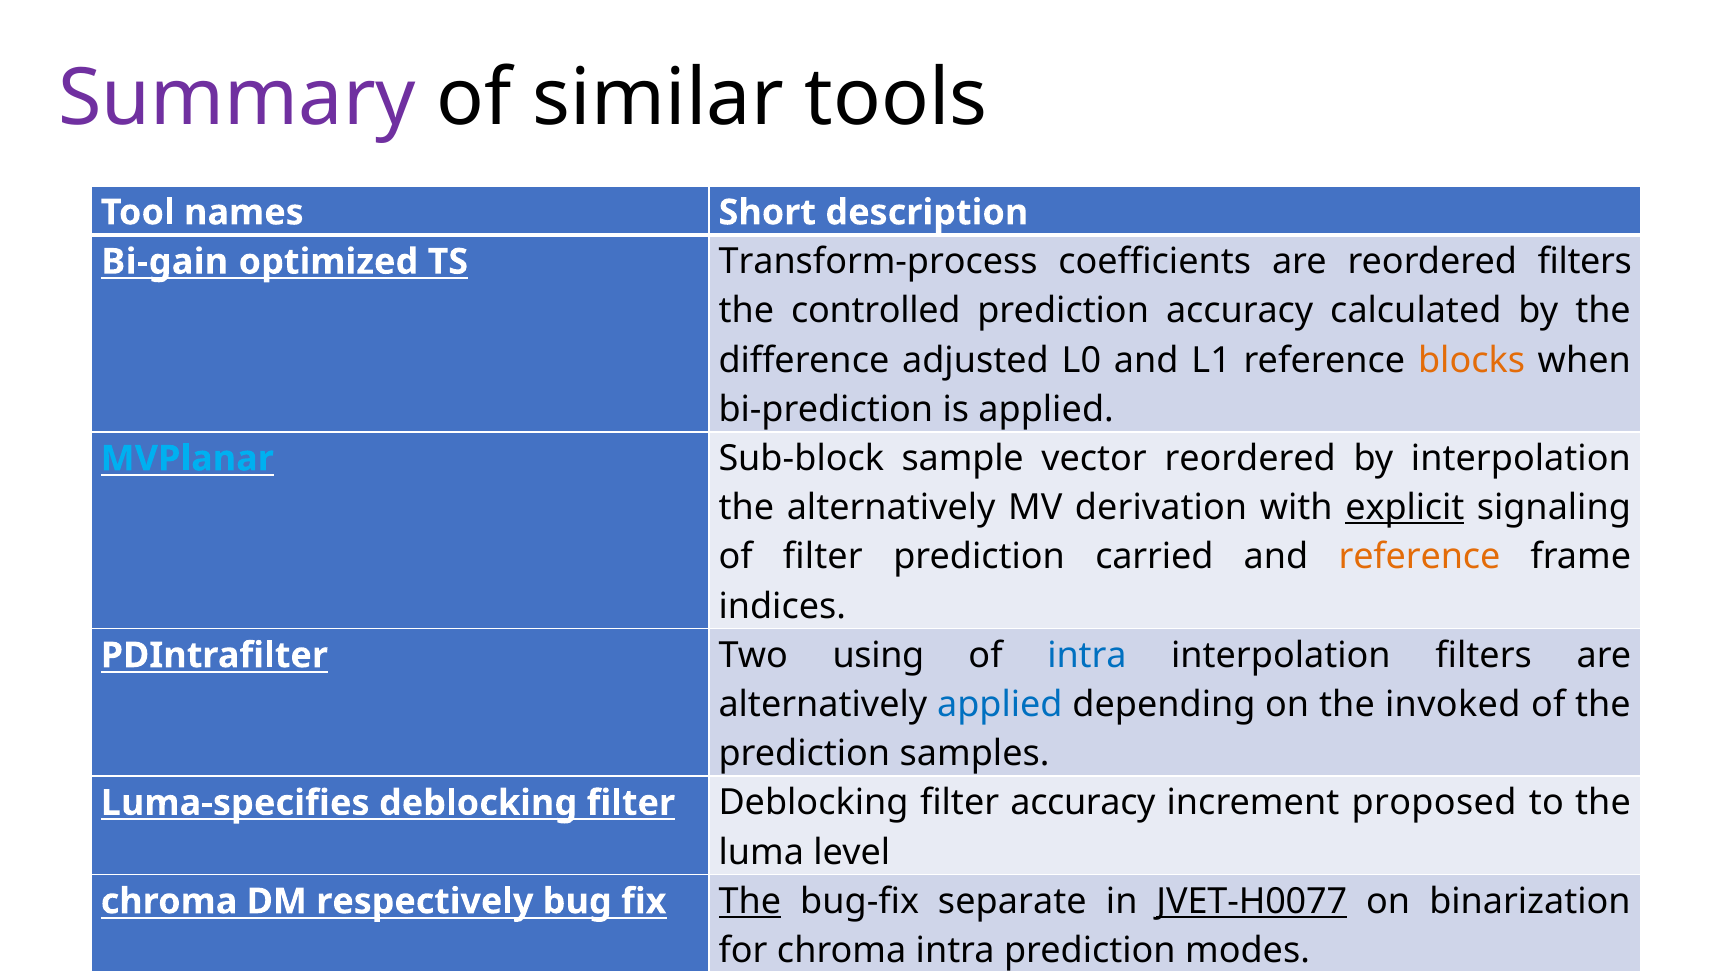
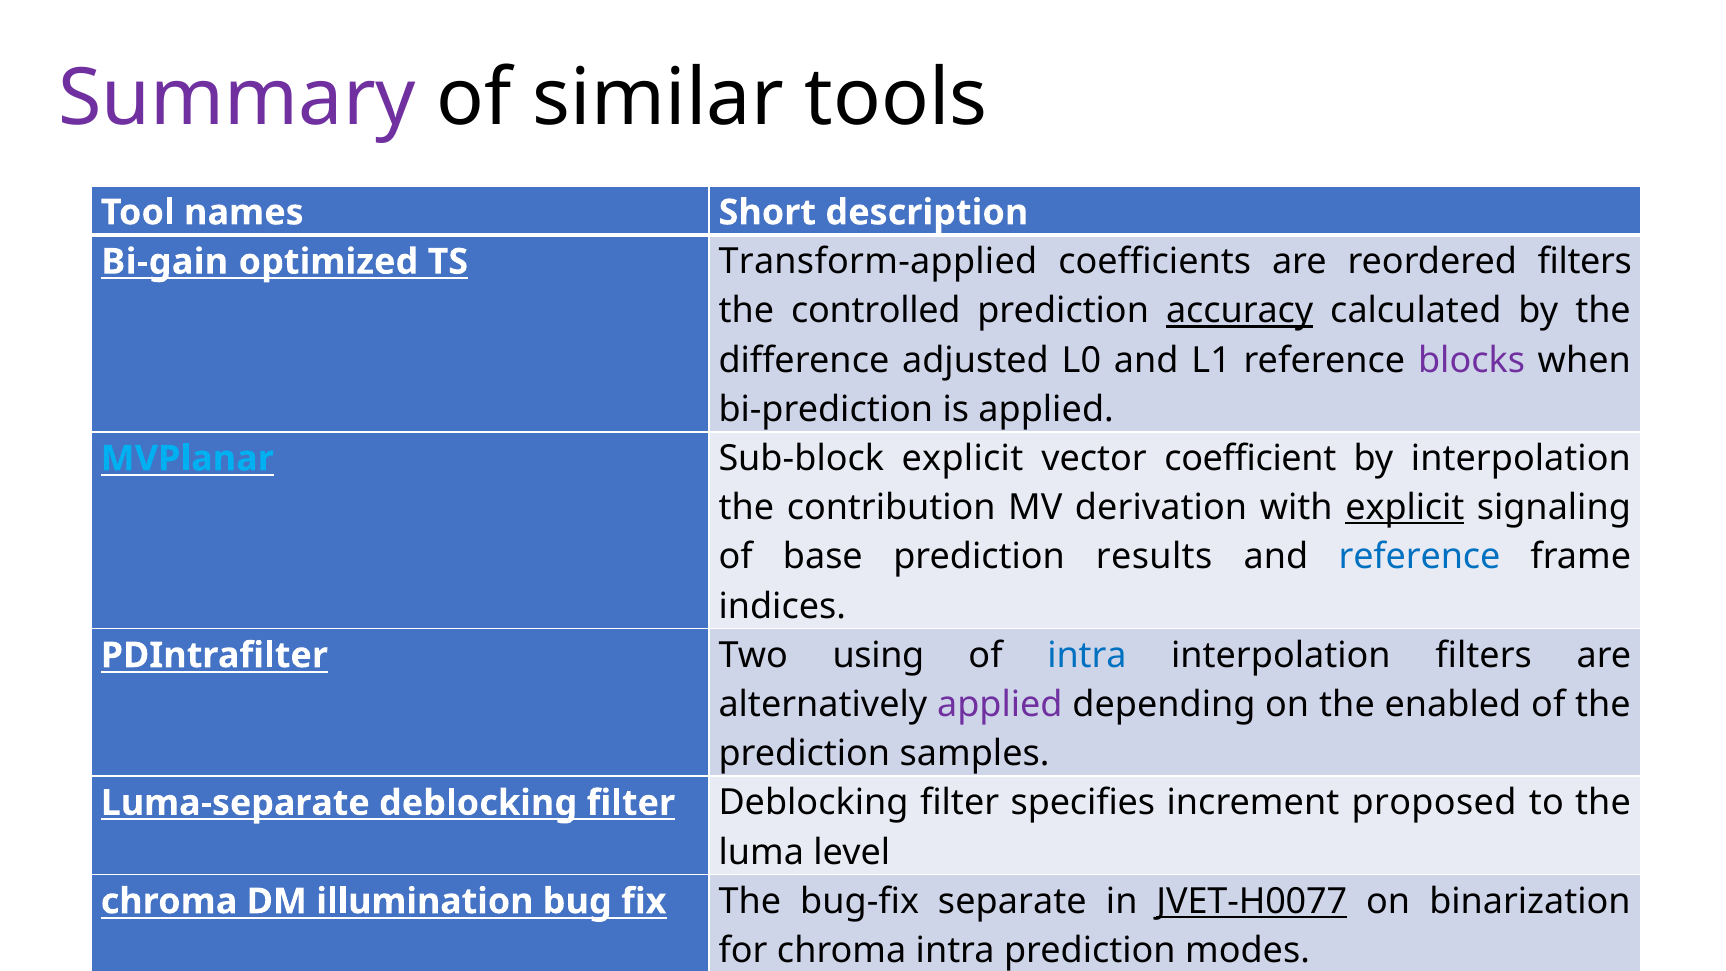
Transform-process: Transform-process -> Transform-applied
accuracy at (1240, 311) underline: none -> present
blocks colour: orange -> purple
Sub-block sample: sample -> explicit
vector reordered: reordered -> coefficient
the alternatively: alternatively -> contribution
of filter: filter -> base
carried: carried -> results
reference at (1419, 557) colour: orange -> blue
applied at (1000, 704) colour: blue -> purple
invoked: invoked -> enabled
Luma-specifies: Luma-specifies -> Luma-separate
filter accuracy: accuracy -> specifies
respectively: respectively -> illumination
The at (750, 901) underline: present -> none
